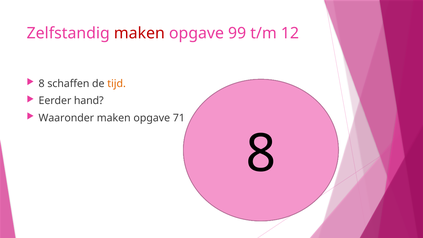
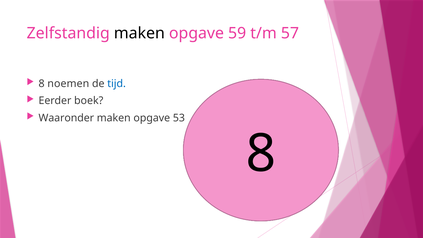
maken at (139, 33) colour: red -> black
99: 99 -> 59
12: 12 -> 57
schaffen: schaffen -> noemen
tijd colour: orange -> blue
hand: hand -> boek
71: 71 -> 53
